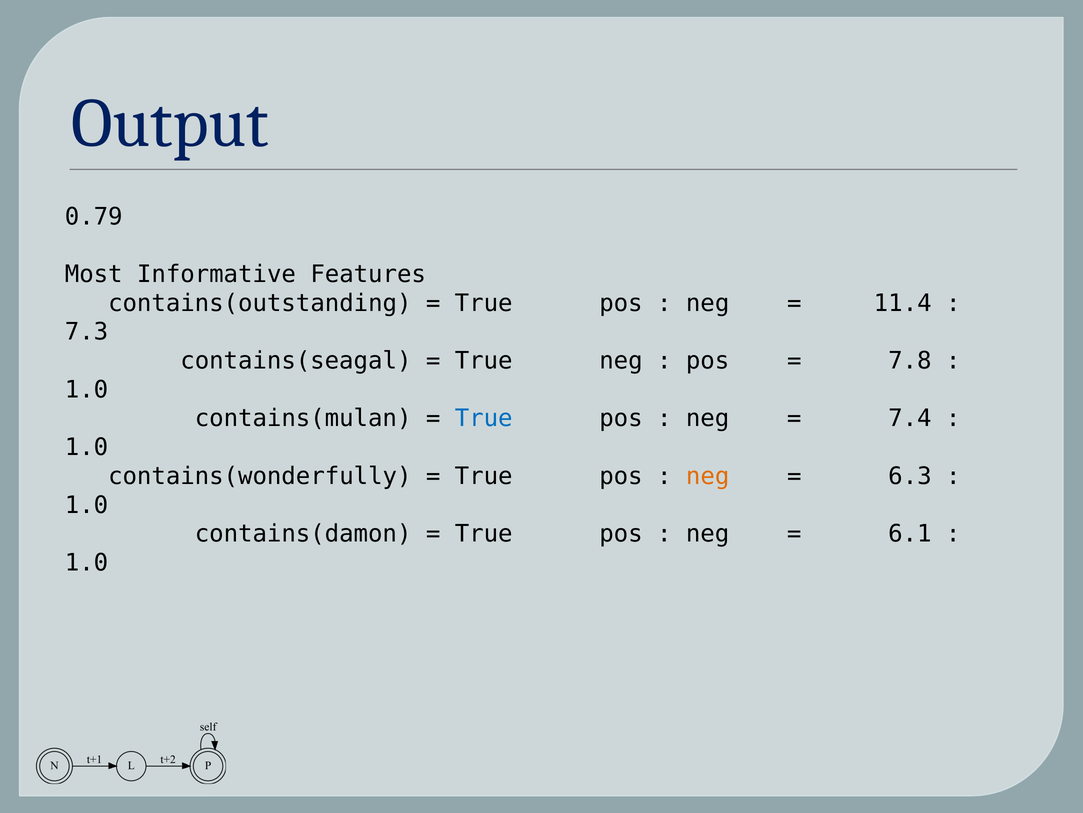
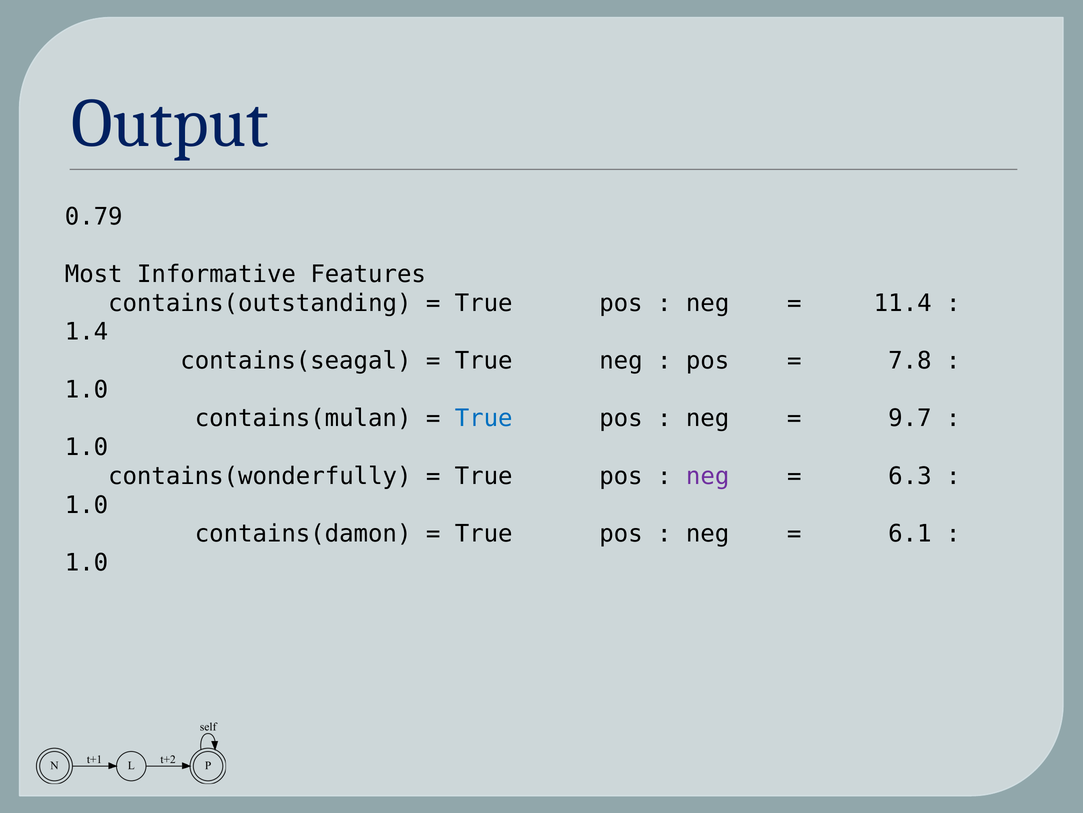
7.3: 7.3 -> 1.4
7.4: 7.4 -> 9.7
neg at (708, 476) colour: orange -> purple
